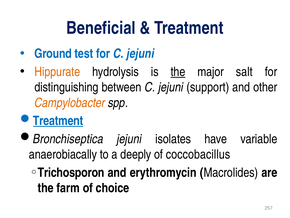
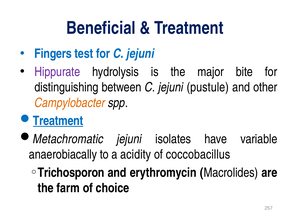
Ground: Ground -> Fingers
Hippurate colour: orange -> purple
the at (178, 72) underline: present -> none
salt: salt -> bite
support: support -> pustule
Bronchiseptica: Bronchiseptica -> Metachromatic
deeply: deeply -> acidity
